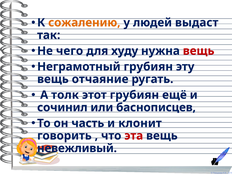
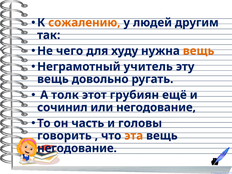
выдаст: выдаст -> другим
вещь at (199, 51) colour: red -> orange
Неграмотный грубиян: грубиян -> учитель
отчаяние: отчаяние -> довольно
или баснописцев: баснописцев -> негодование
клонит: клонит -> головы
эта colour: red -> orange
невежливый at (77, 148): невежливый -> негодование
